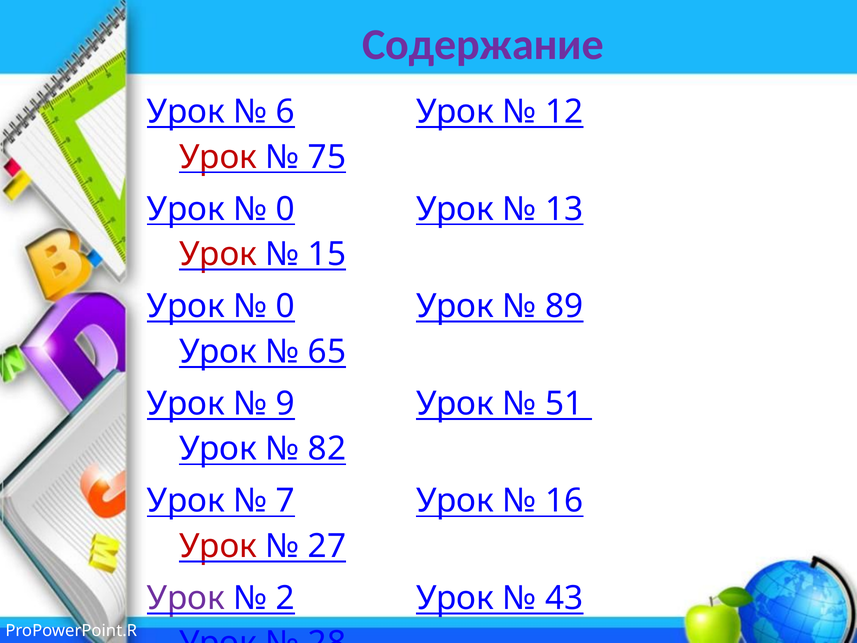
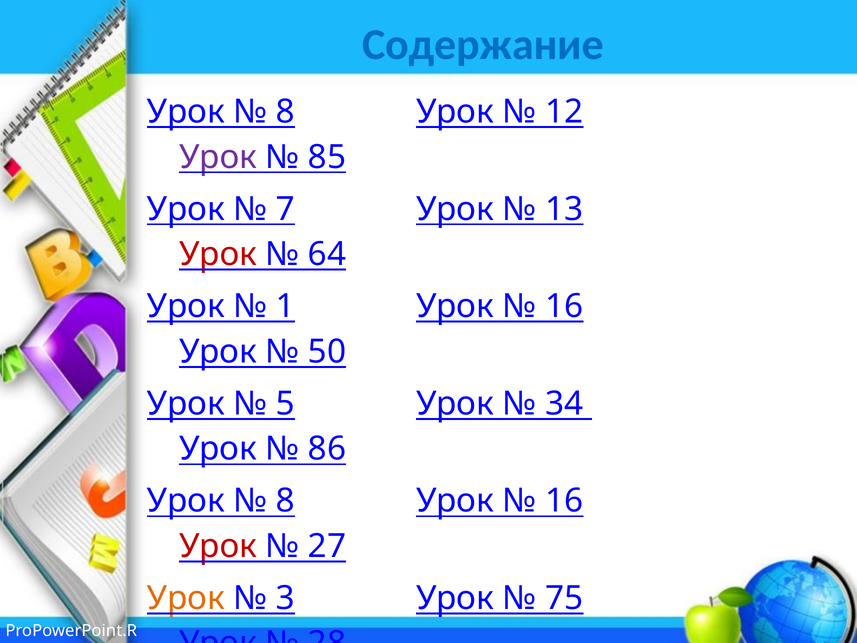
Содержание colour: purple -> blue
6 at (285, 112): 6 -> 8
Урок at (218, 157) colour: red -> purple
75: 75 -> 85
0 at (285, 209): 0 -> 7
15: 15 -> 64
0 at (285, 306): 0 -> 1
89 at (564, 306): 89 -> 16
65: 65 -> 50
9 at (285, 403): 9 -> 5
51: 51 -> 34
82: 82 -> 86
7 at (285, 501): 7 -> 8
Урок at (186, 598) colour: purple -> orange
2: 2 -> 3
43: 43 -> 75
